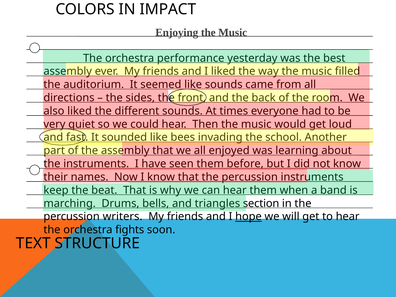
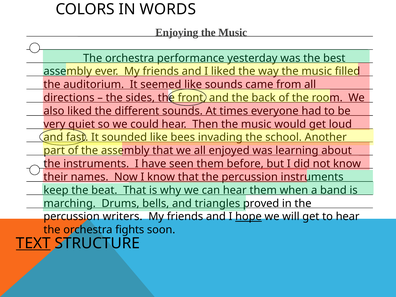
IMPACT: IMPACT -> WORDS
section: section -> proved
TEXT underline: none -> present
